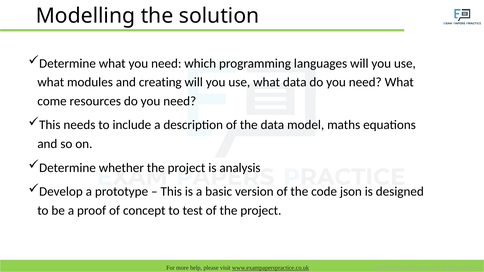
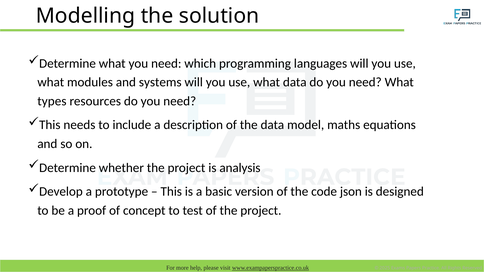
creating: creating -> systems
come: come -> types
